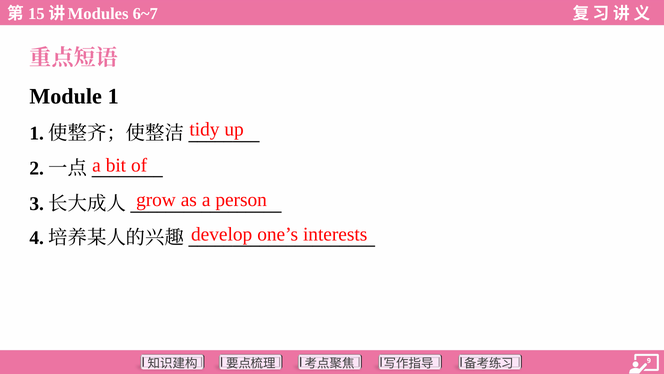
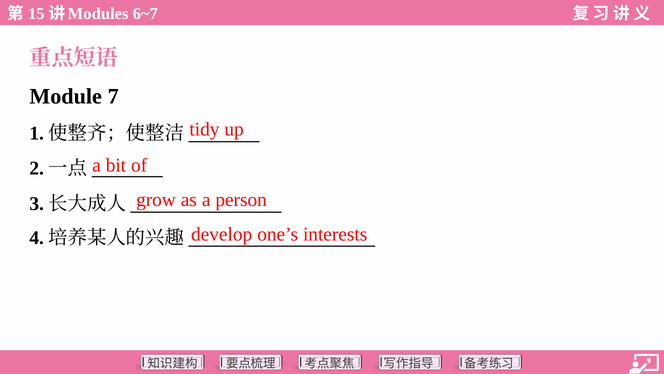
1: 1 -> 7
